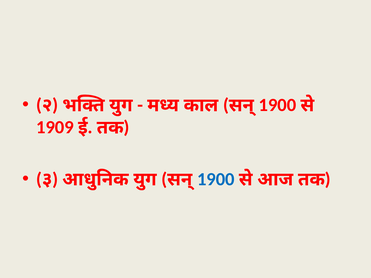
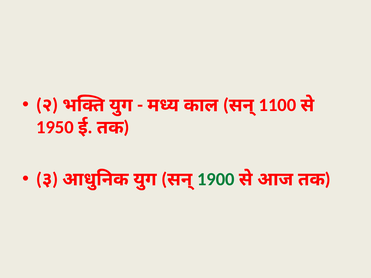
1900 at (277, 105): 1900 -> 1100
1909: 1909 -> 1950
1900 at (216, 179) colour: blue -> green
